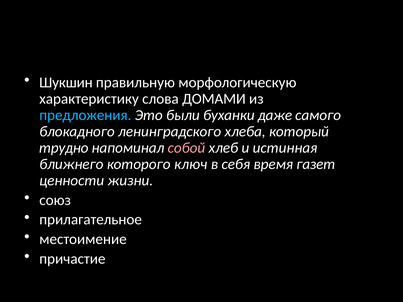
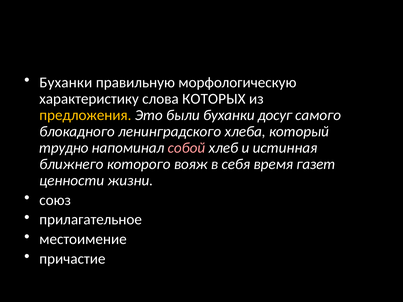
Шукшин at (66, 83): Шукшин -> Буханки
ДОМАМИ: ДОМАМИ -> КОТОРЫХ
предложения colour: light blue -> yellow
даже: даже -> досуг
ключ: ключ -> вояж
